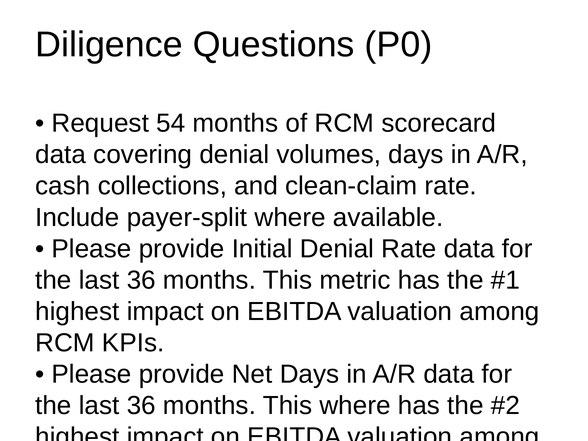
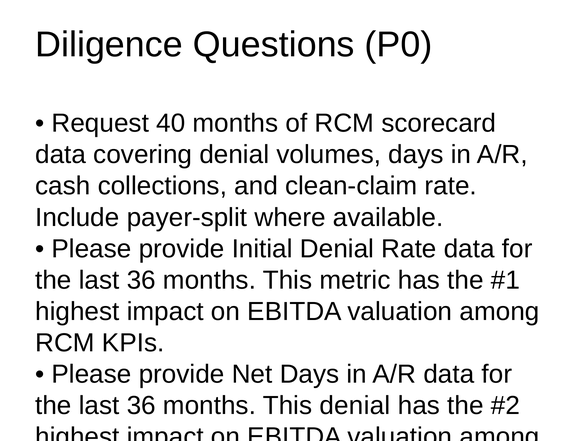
54: 54 -> 40
This where: where -> denial
